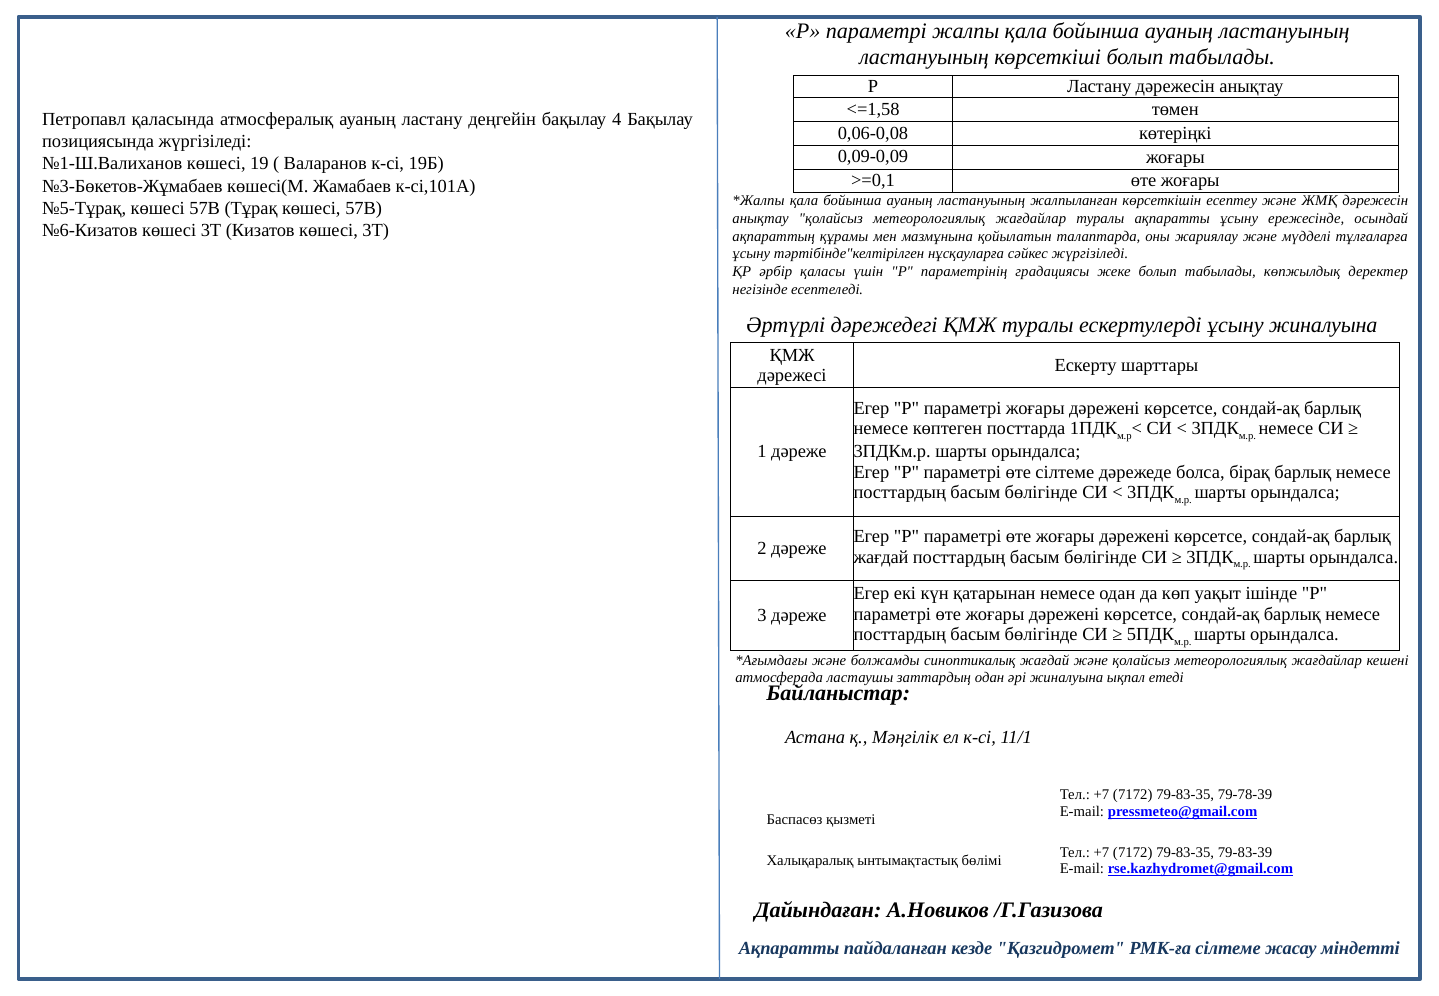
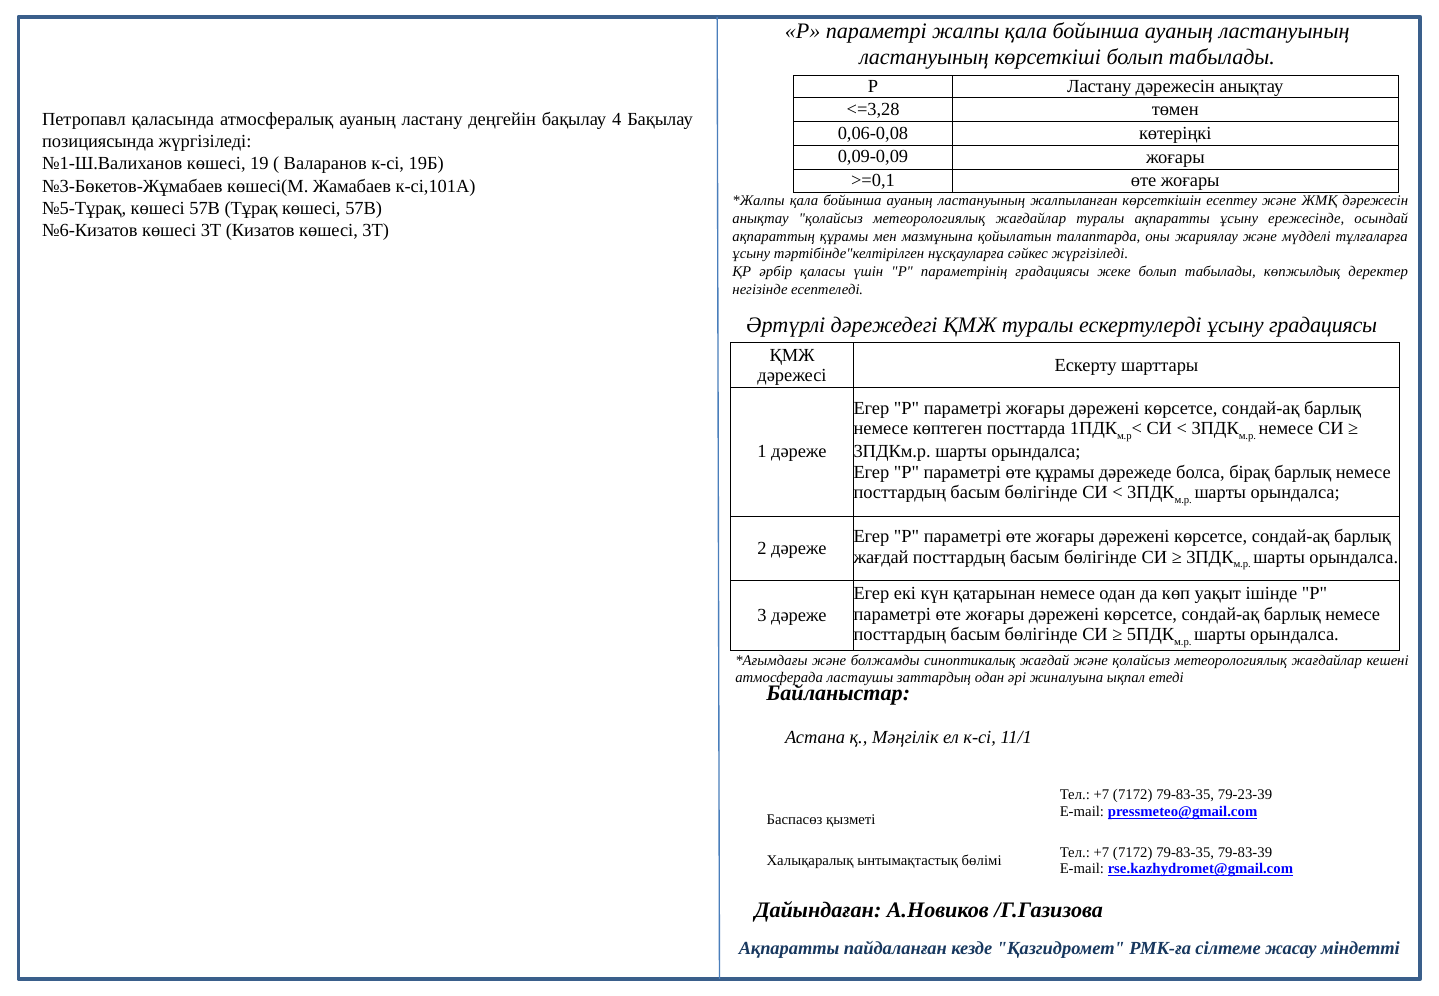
<=1,58: <=1,58 -> <=3,28
ұсыну жиналуына: жиналуына -> градациясы
өте сілтеме: сілтеме -> құрамы
79-78-39: 79-78-39 -> 79-23-39
